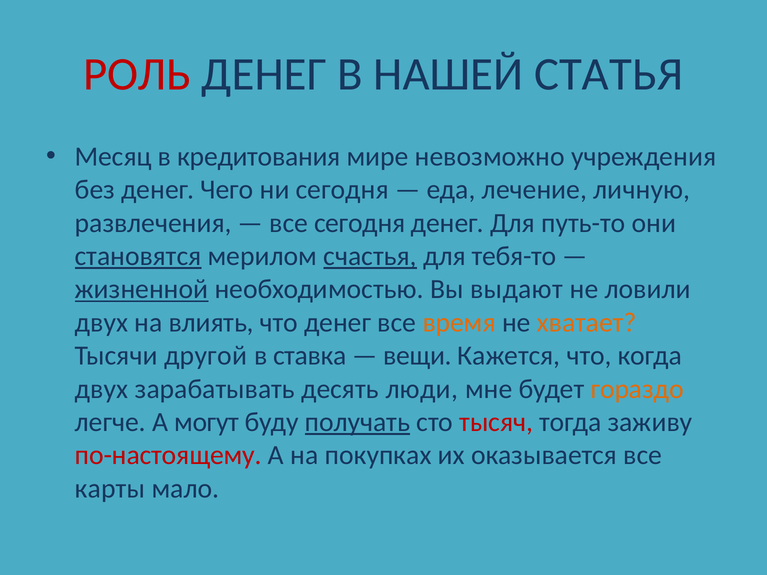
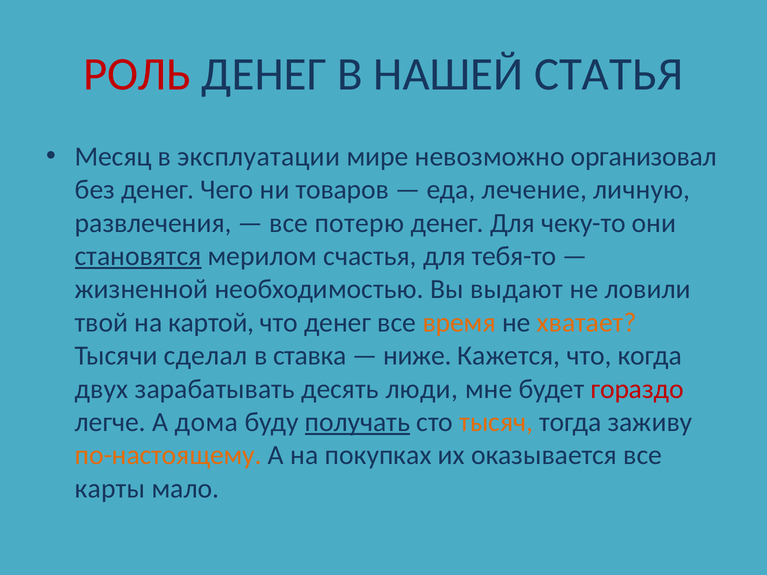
кредитования: кредитования -> эксплуатации
учреждения: учреждения -> организовал
ни сегодня: сегодня -> товаров
все сегодня: сегодня -> потерю
путь-то: путь-то -> чеку-то
счастья underline: present -> none
жизненной underline: present -> none
двух at (101, 323): двух -> твой
влиять: влиять -> картой
другой: другой -> сделал
вещи: вещи -> ниже
гораздо colour: orange -> red
могут: могут -> дома
тысяч colour: red -> orange
по-настоящему colour: red -> orange
